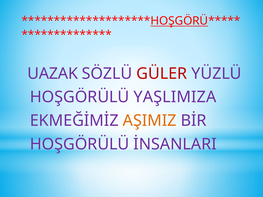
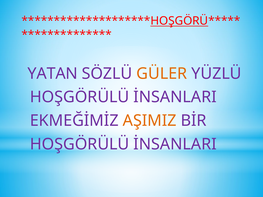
UAZAK: UAZAK -> YATAN
GÜLER colour: red -> orange
YAŞLIMIZA at (175, 97): YAŞLIMIZA -> İNSANLARI
